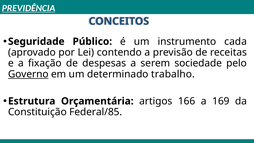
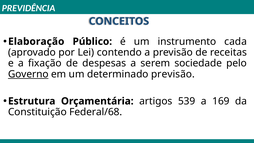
PREVIDÊNCIA underline: present -> none
Seguridade: Seguridade -> Elaboração
determinado trabalho: trabalho -> previsão
166: 166 -> 539
Federal/85: Federal/85 -> Federal/68
